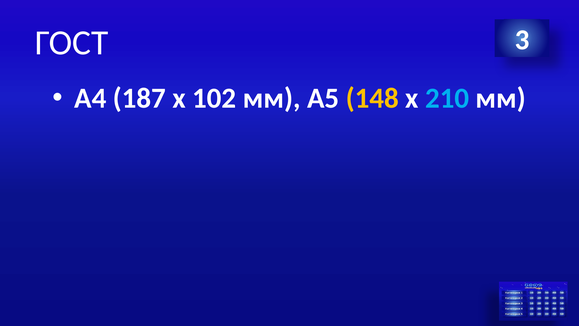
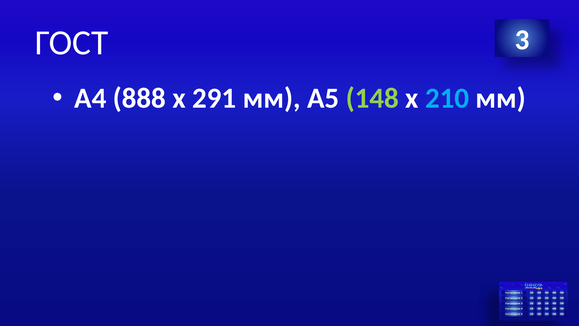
187: 187 -> 888
102: 102 -> 291
148 colour: yellow -> light green
